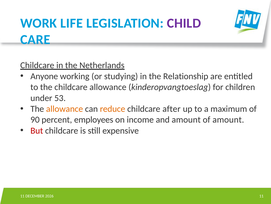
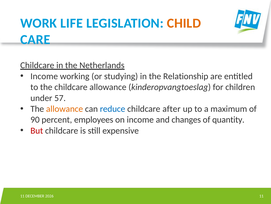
CHILD colour: purple -> orange
Anyone at (44, 76): Anyone -> Income
53: 53 -> 57
reduce colour: orange -> blue
and amount: amount -> changes
of amount: amount -> quantity
